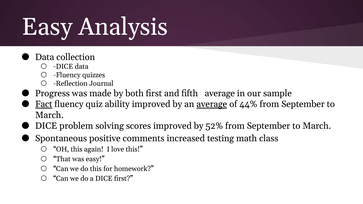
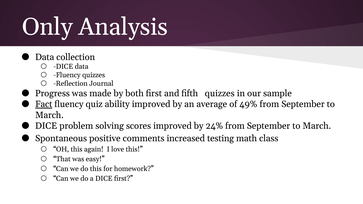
Easy at (47, 27): Easy -> Only
fifth average: average -> quizzes
average at (212, 104) underline: present -> none
44%: 44% -> 49%
52%: 52% -> 24%
